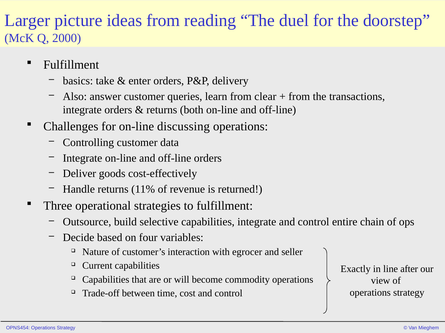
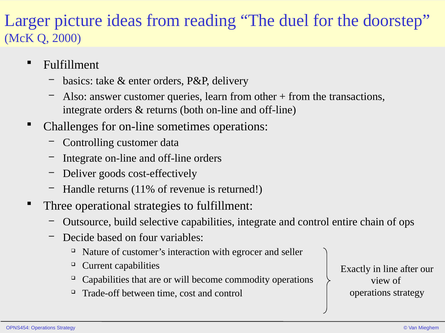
clear: clear -> other
discussing: discussing -> sometimes
